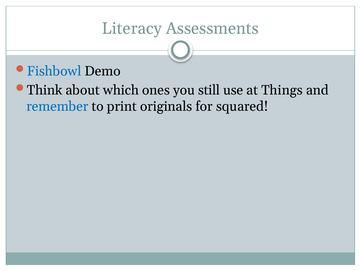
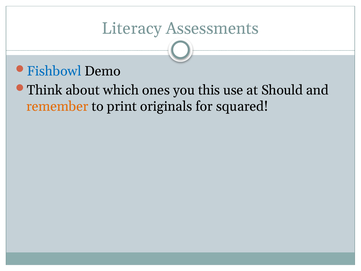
still: still -> this
Things: Things -> Should
remember colour: blue -> orange
